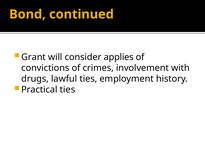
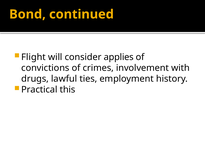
Grant: Grant -> Flight
Practical ties: ties -> this
